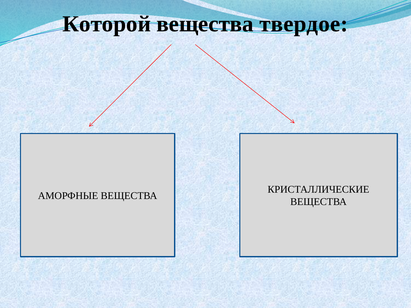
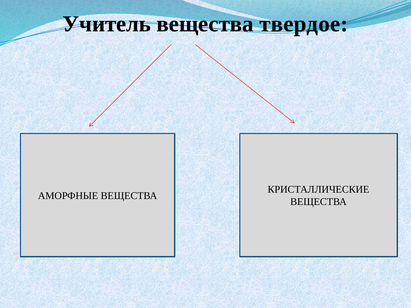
Которой: Которой -> Учитель
